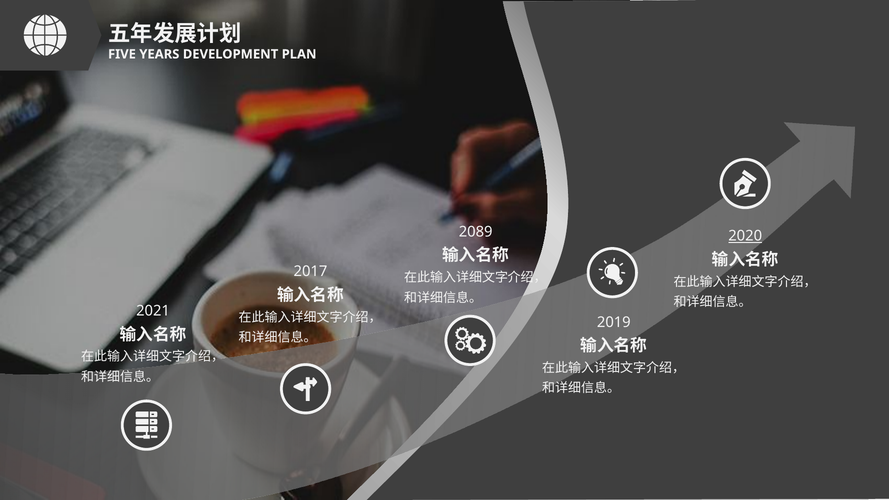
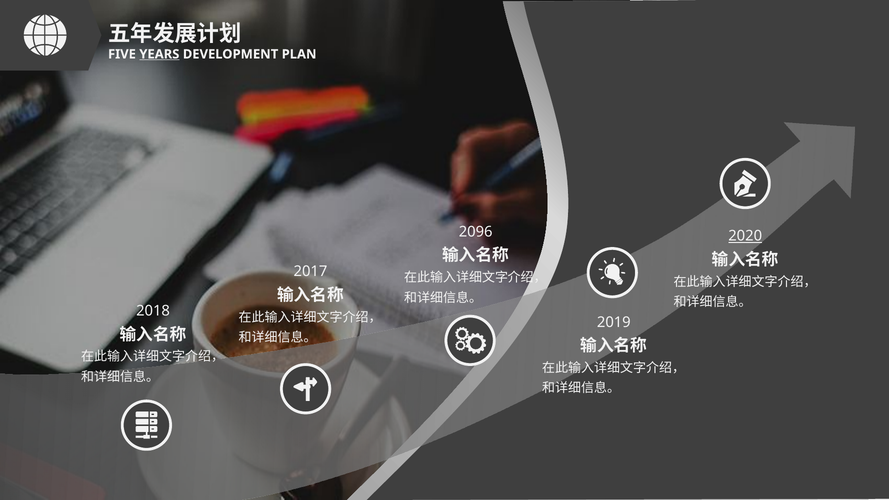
YEARS underline: none -> present
2089: 2089 -> 2096
2021: 2021 -> 2018
